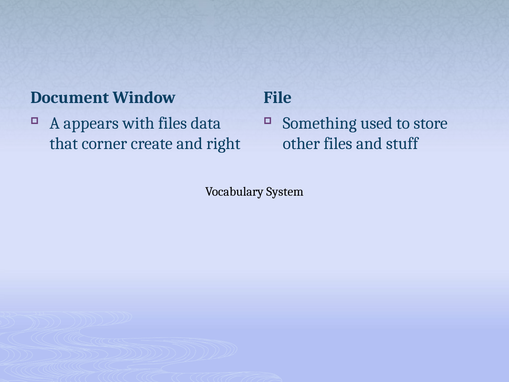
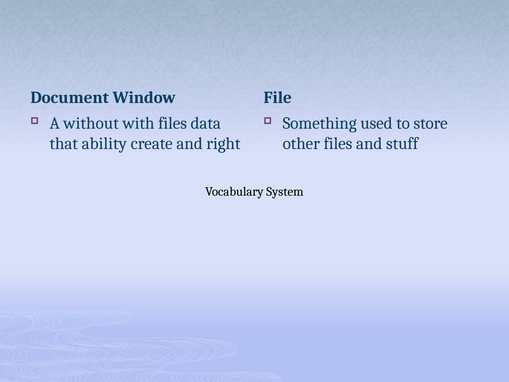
appears: appears -> without
corner: corner -> ability
